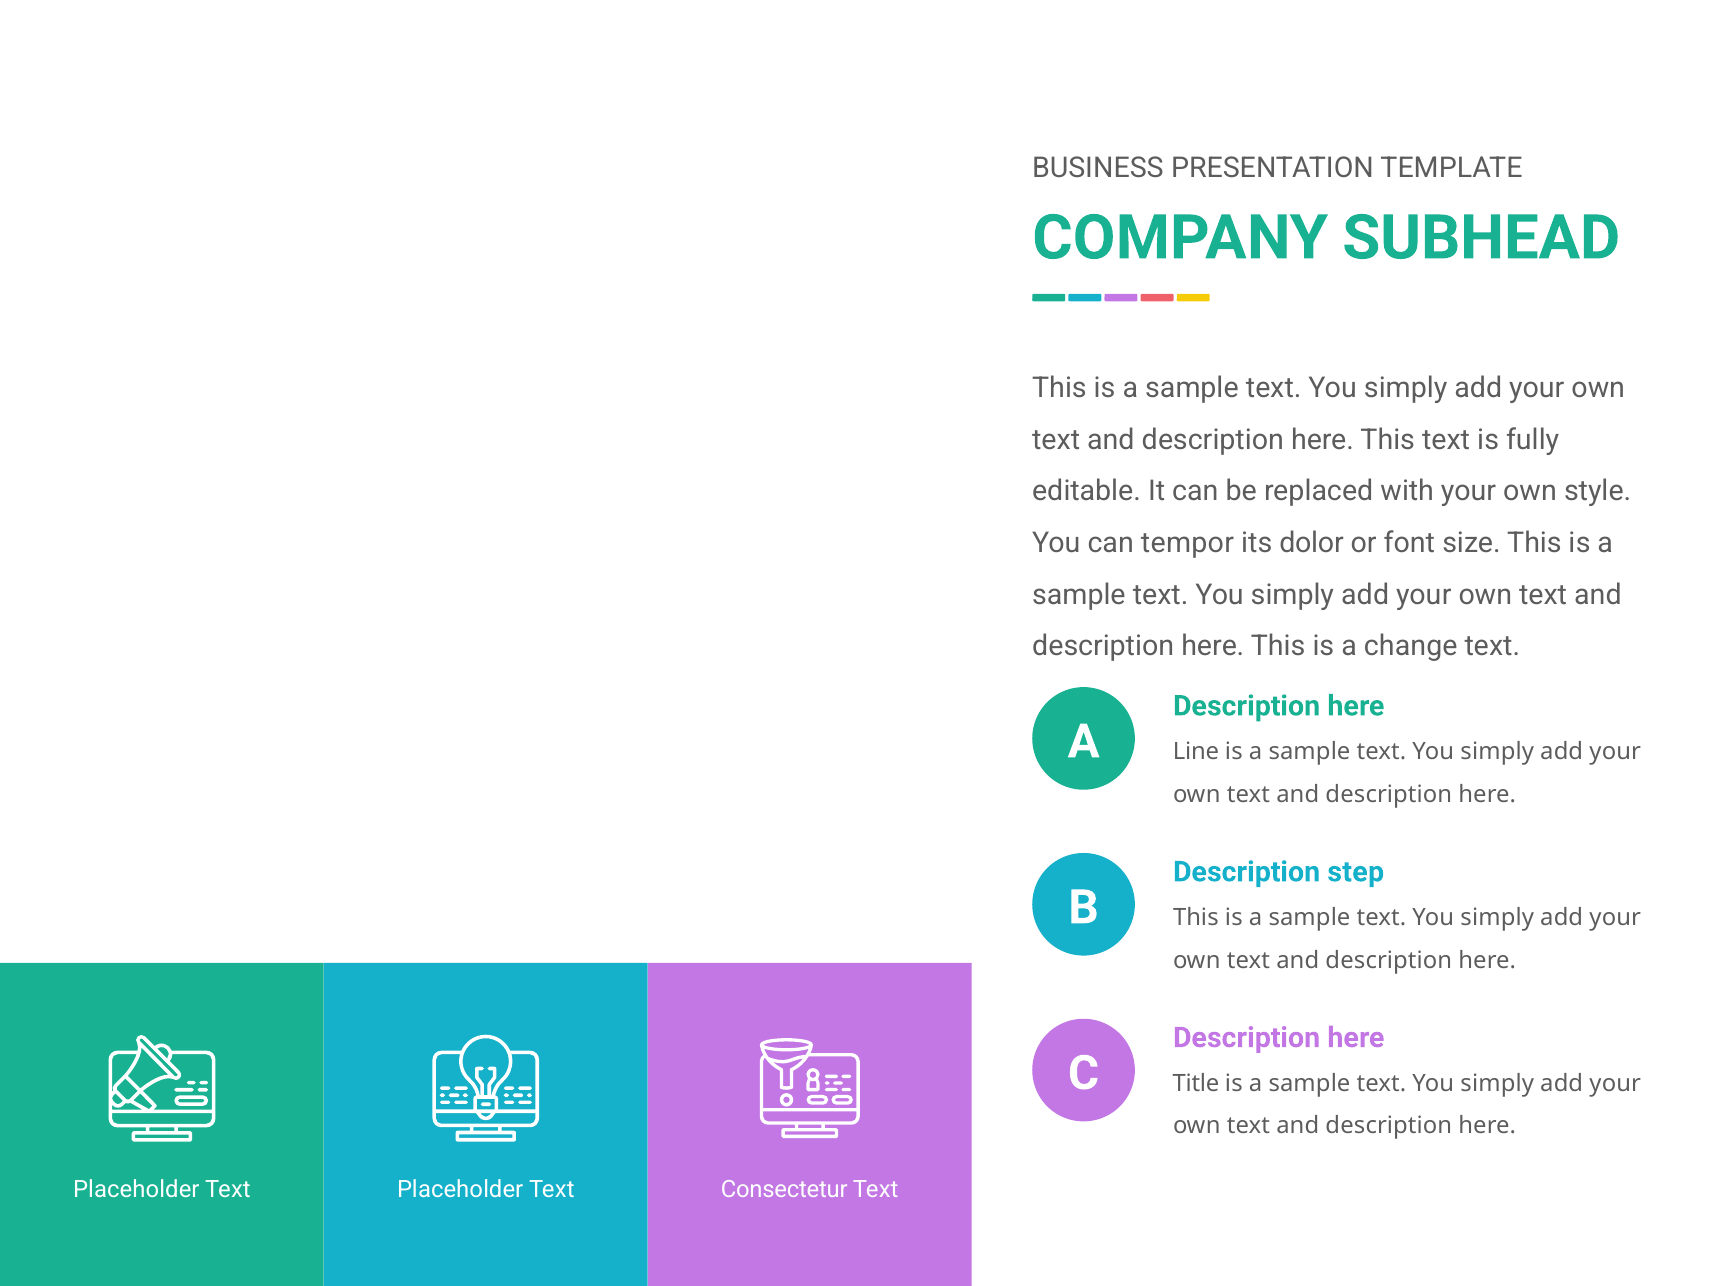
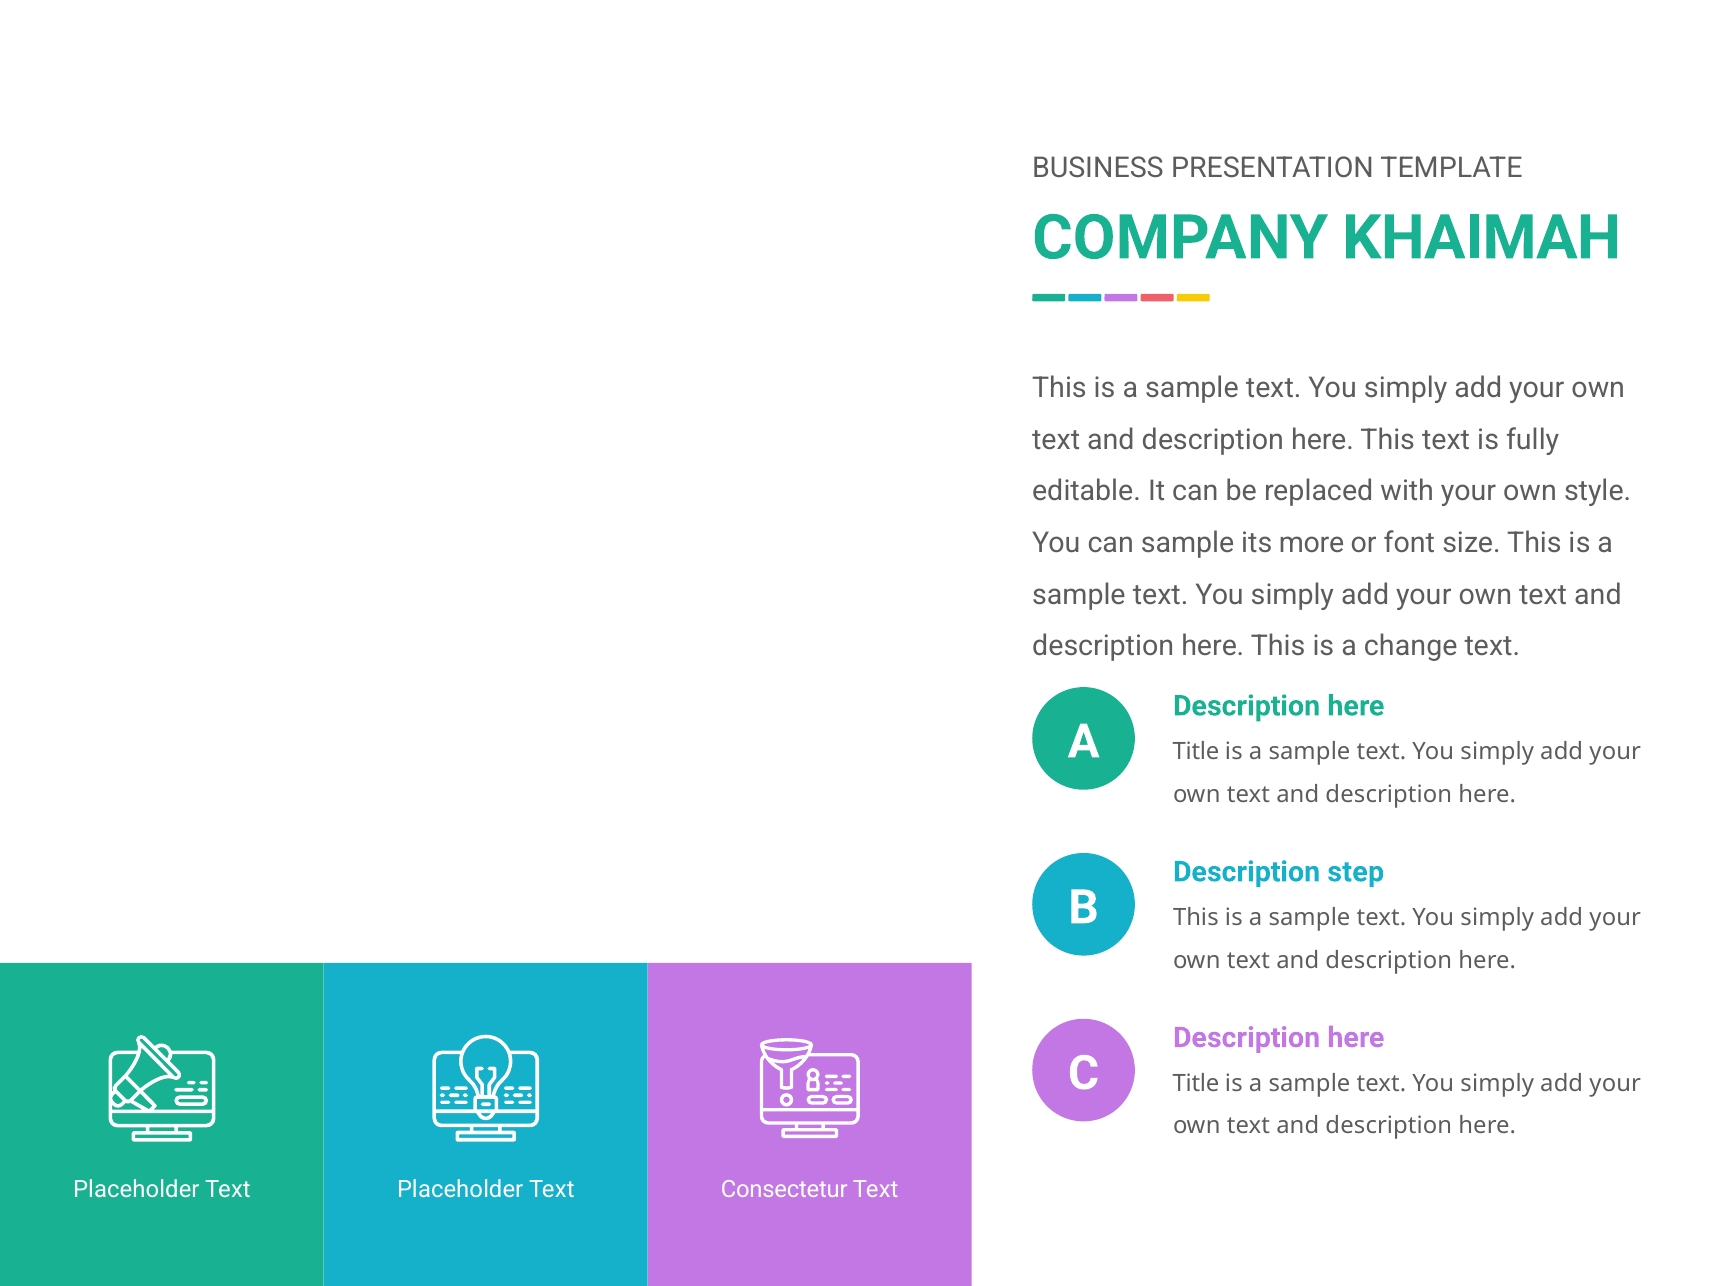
SUBHEAD: SUBHEAD -> KHAIMAH
can tempor: tempor -> sample
dolor: dolor -> more
Line at (1196, 752): Line -> Title
